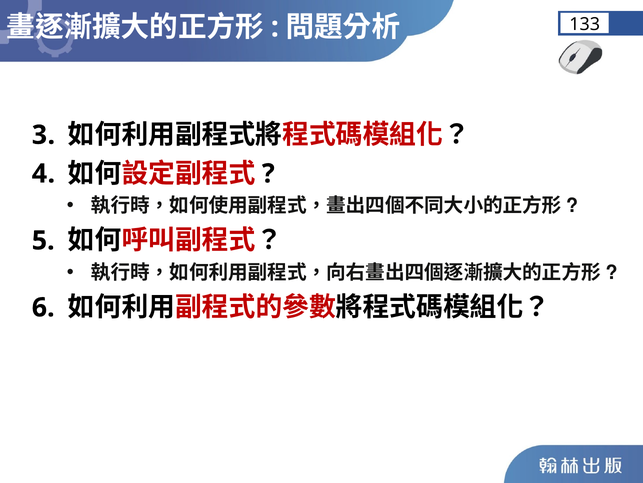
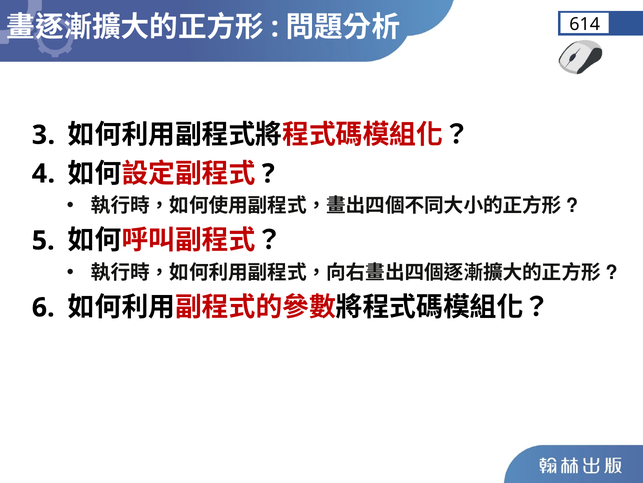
133: 133 -> 614
